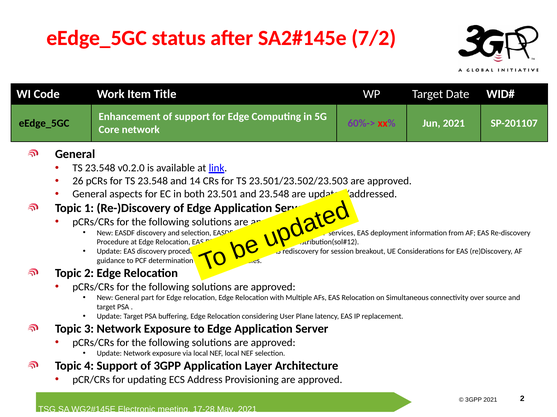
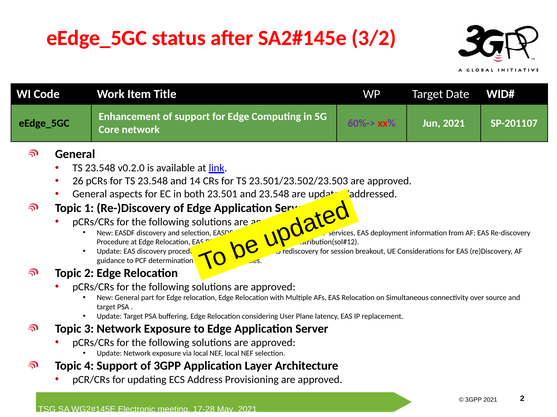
7/2: 7/2 -> 3/2
